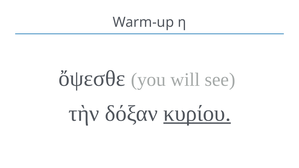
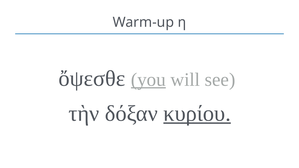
you underline: none -> present
